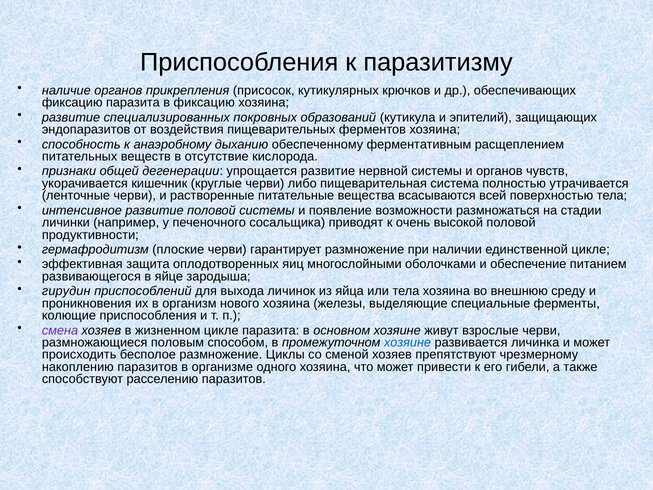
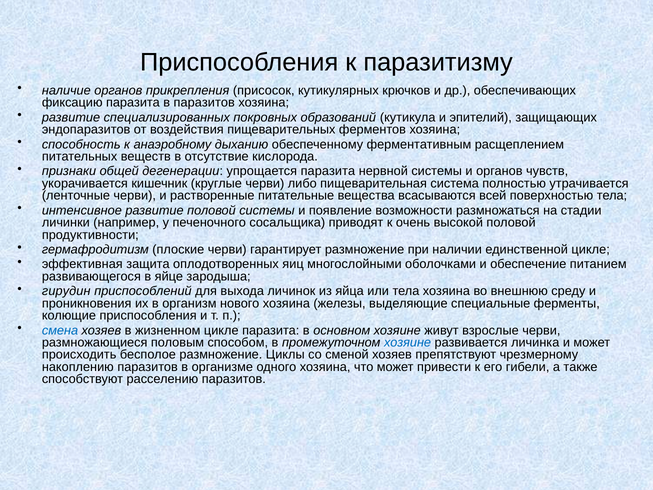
в фиксацию: фиксацию -> паразитов
упрощается развитие: развитие -> паразита
смена colour: purple -> blue
